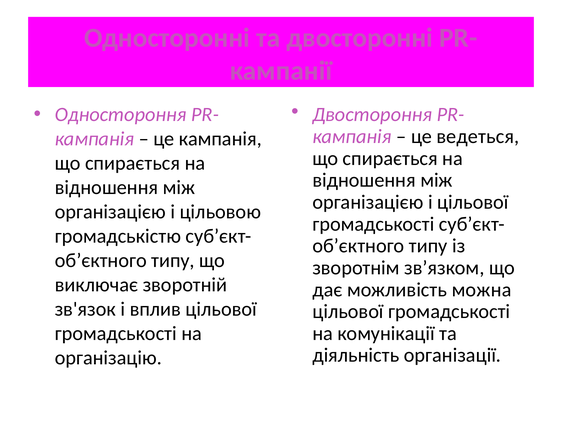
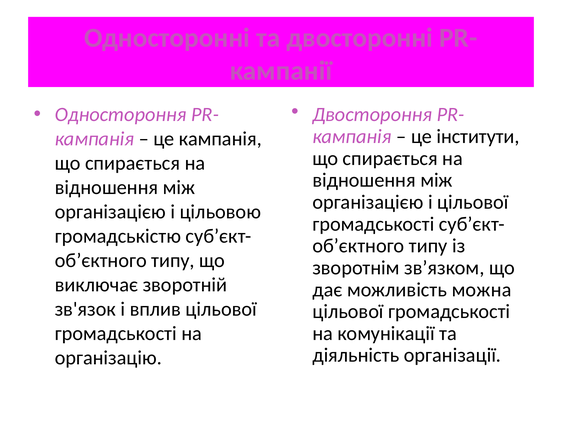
ведеться: ведеться -> інститути
